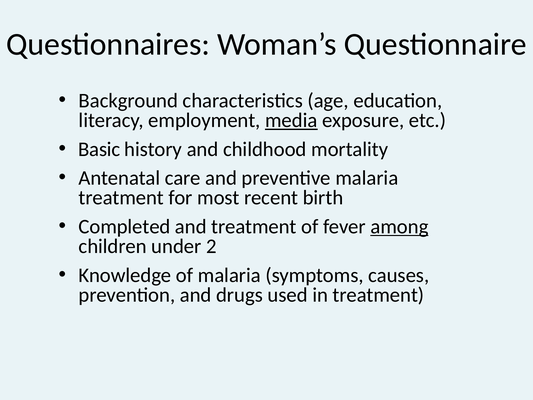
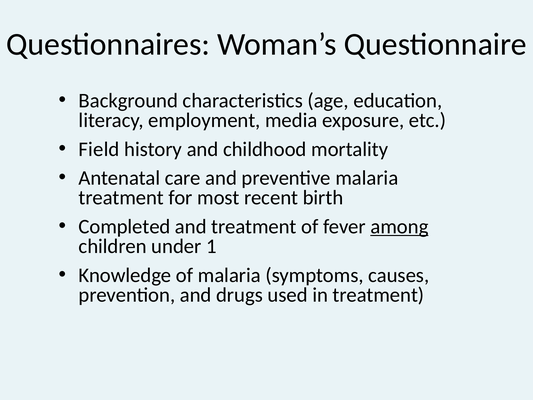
media underline: present -> none
Basic: Basic -> Field
2: 2 -> 1
